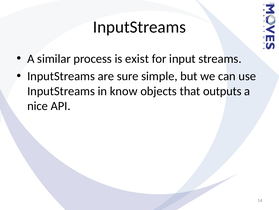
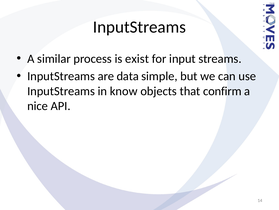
sure: sure -> data
outputs: outputs -> confirm
